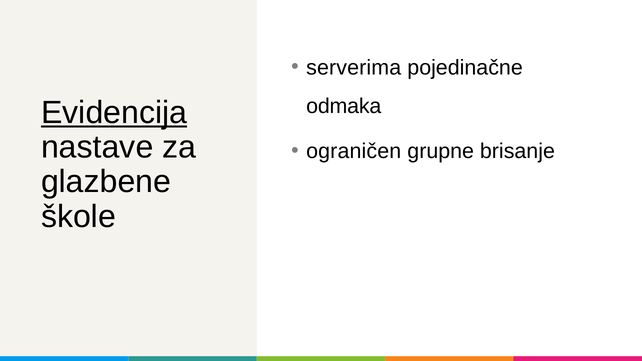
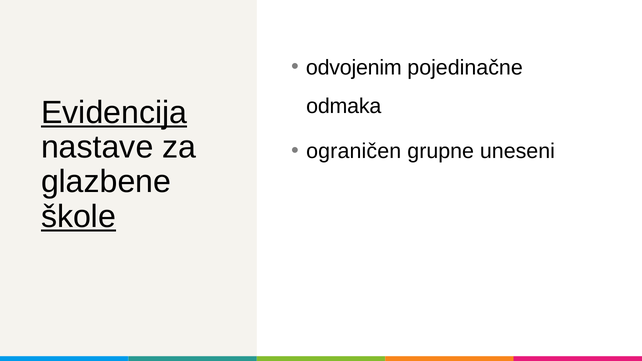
serverima: serverima -> odvojenim
brisanje: brisanje -> uneseni
škole underline: none -> present
